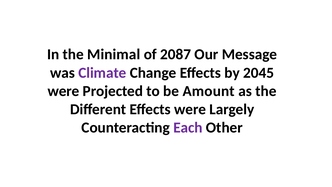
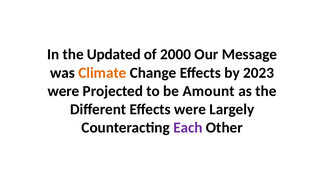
Minimal: Minimal -> Updated
2087: 2087 -> 2000
Climate colour: purple -> orange
2045: 2045 -> 2023
